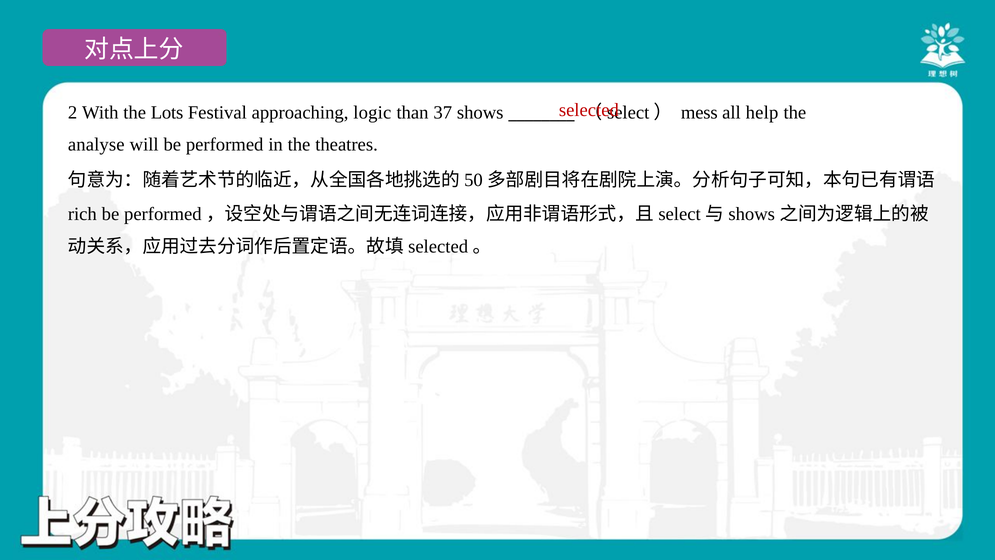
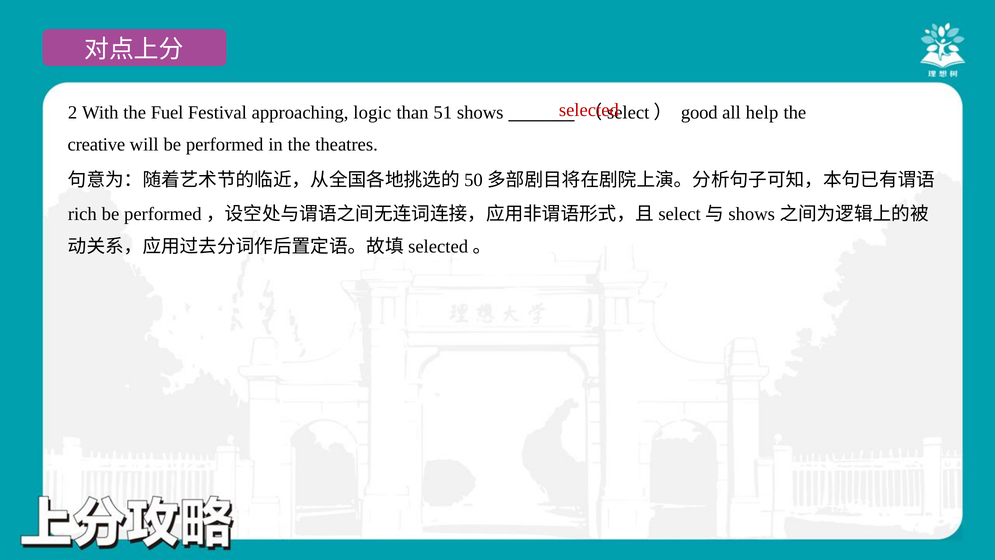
Lots: Lots -> Fuel
37: 37 -> 51
mess: mess -> good
analyse: analyse -> creative
